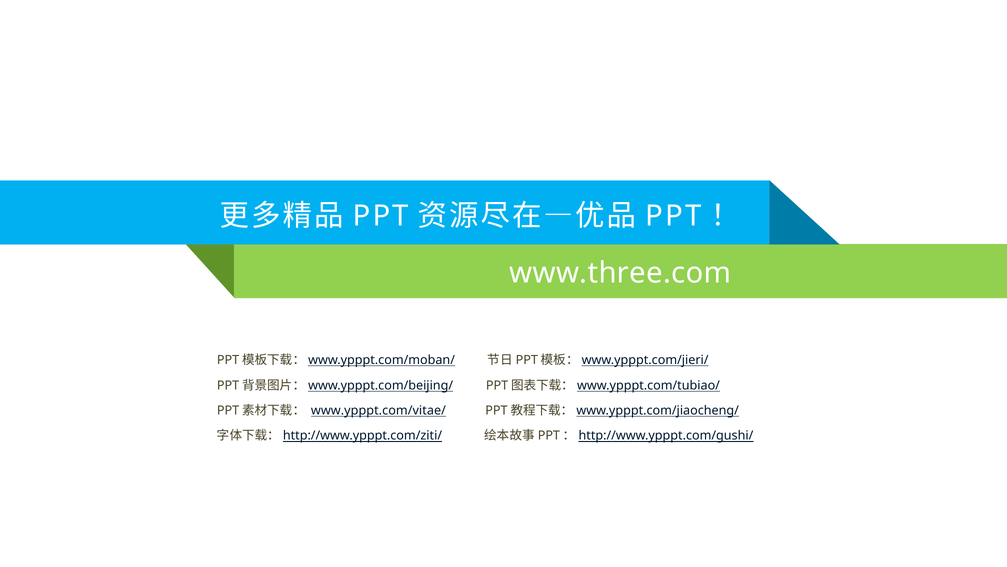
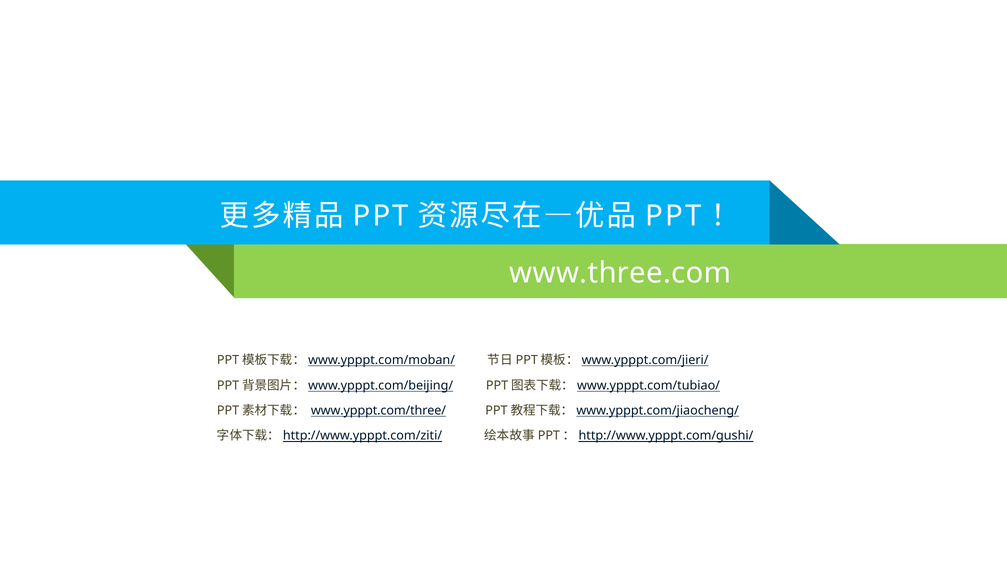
www.ypppt.com/vitae/: www.ypppt.com/vitae/ -> www.ypppt.com/three/
